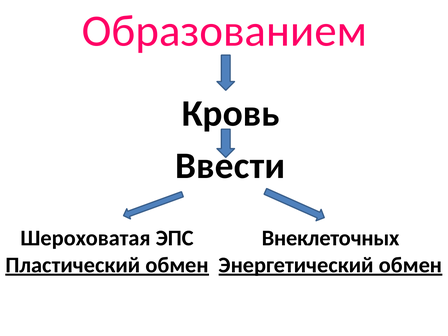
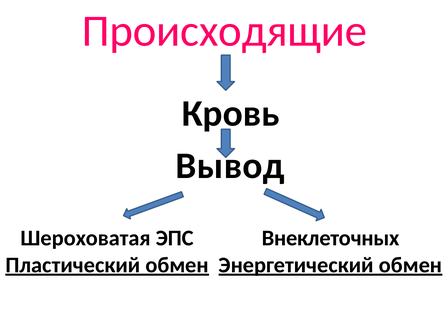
Образованием: Образованием -> Происходящие
Ввести: Ввести -> Вывод
